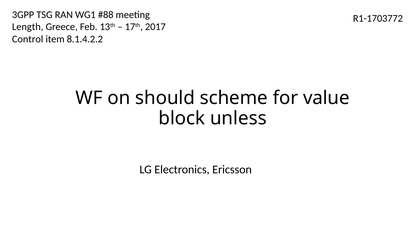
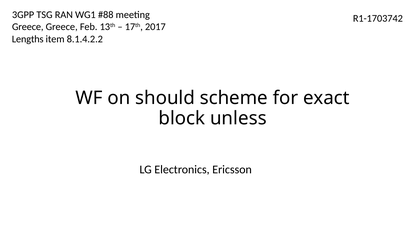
R1-1703772: R1-1703772 -> R1-1703742
Length at (28, 27): Length -> Greece
Control: Control -> Lengths
value: value -> exact
